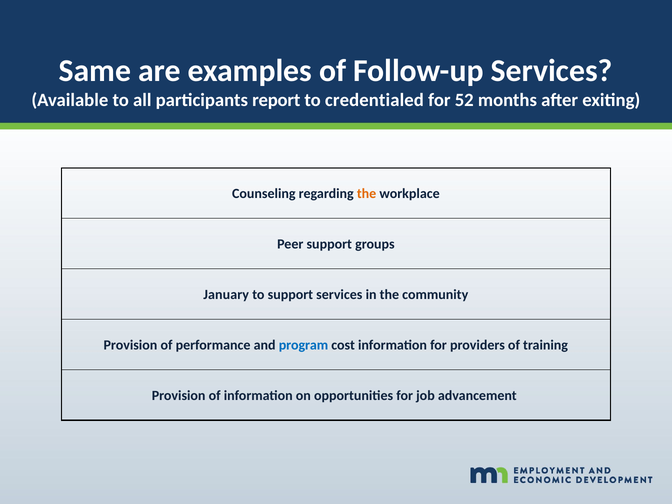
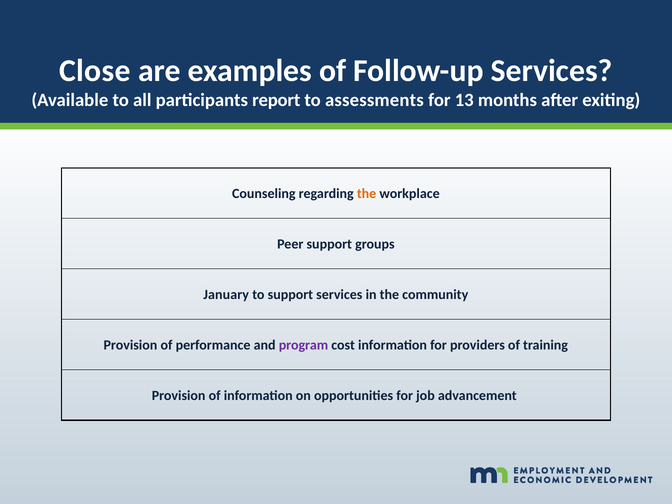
Same: Same -> Close
credentialed: credentialed -> assessments
52: 52 -> 13
program colour: blue -> purple
